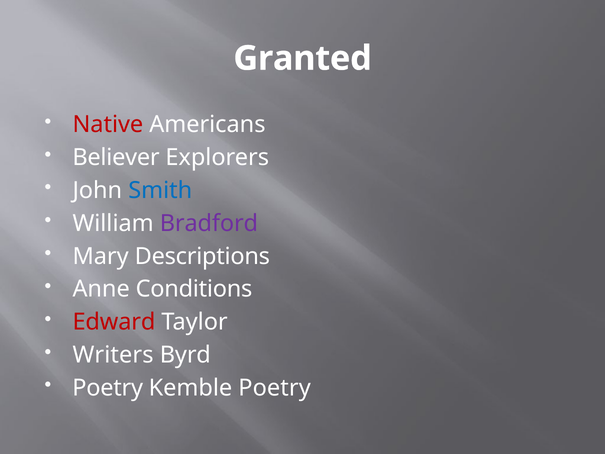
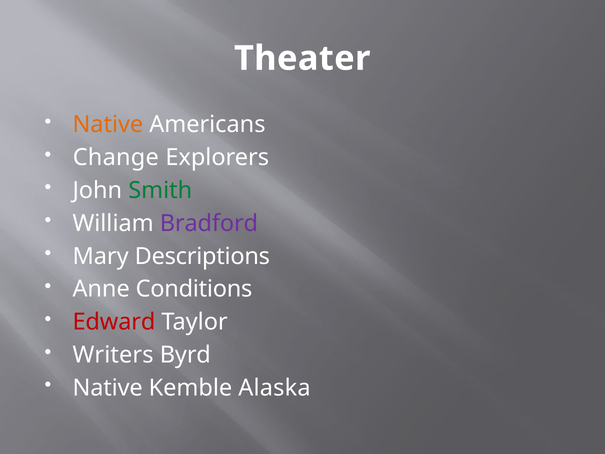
Granted: Granted -> Theater
Native at (108, 125) colour: red -> orange
Believer: Believer -> Change
Smith colour: blue -> green
Poetry at (108, 388): Poetry -> Native
Kemble Poetry: Poetry -> Alaska
